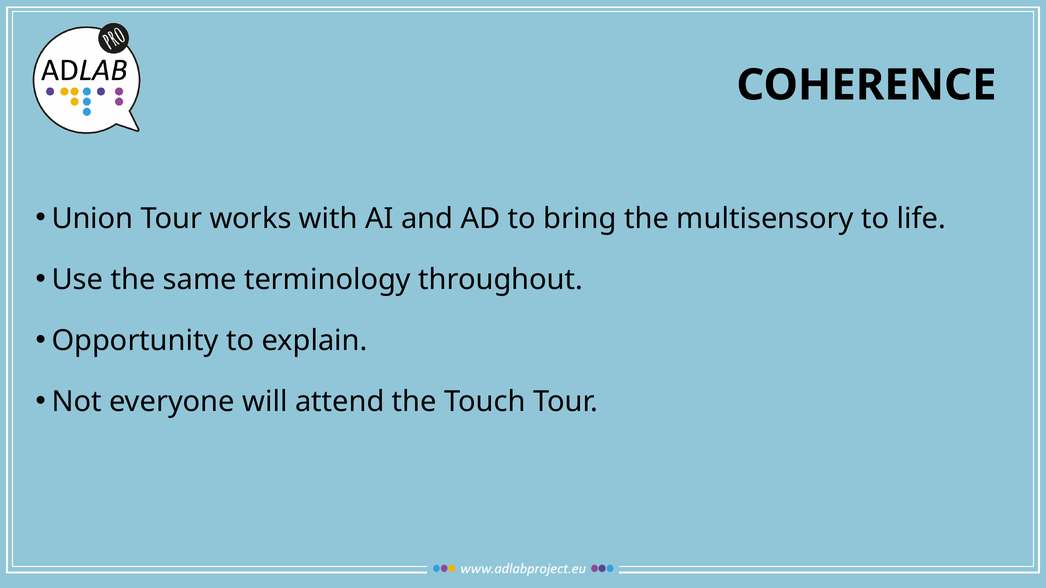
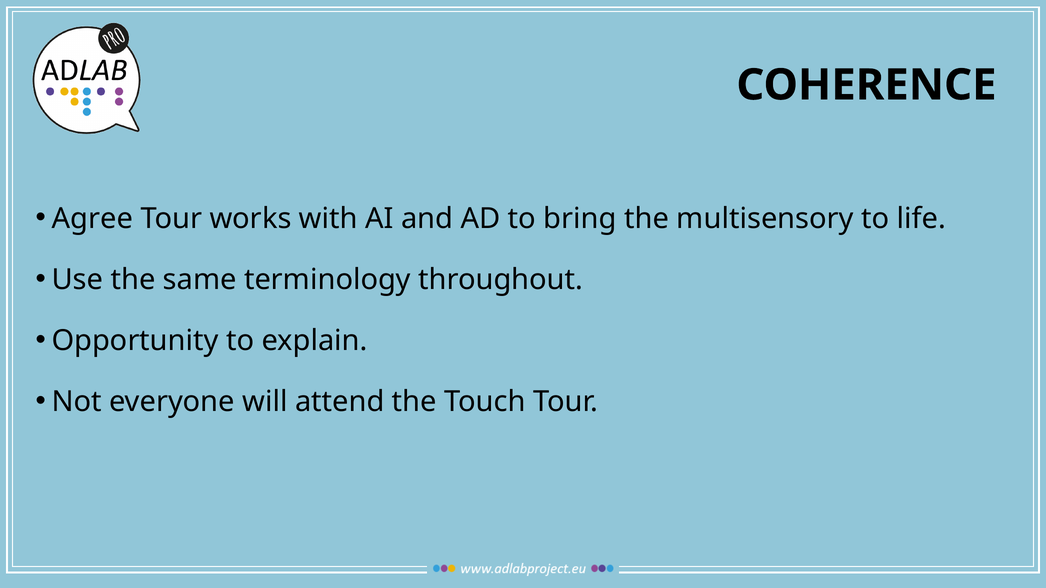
Union: Union -> Agree
